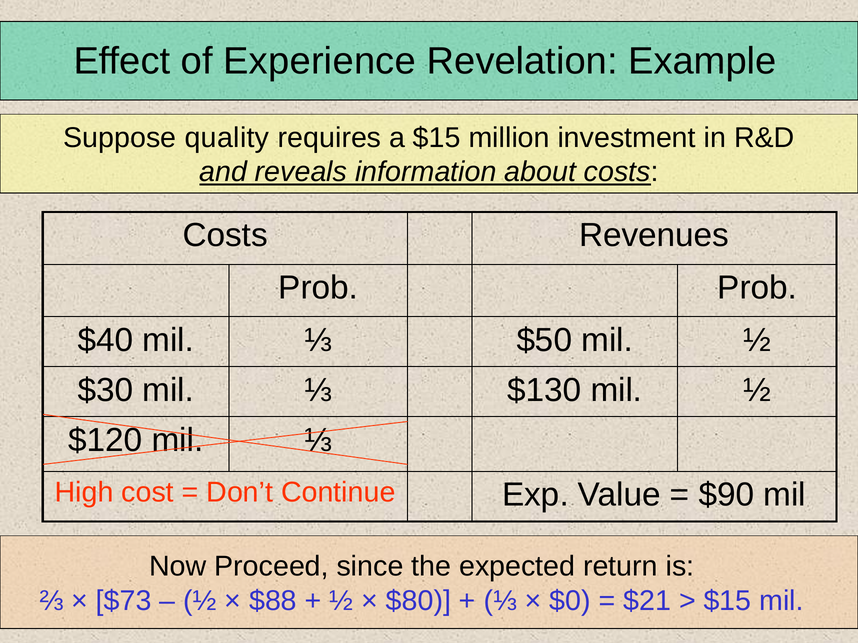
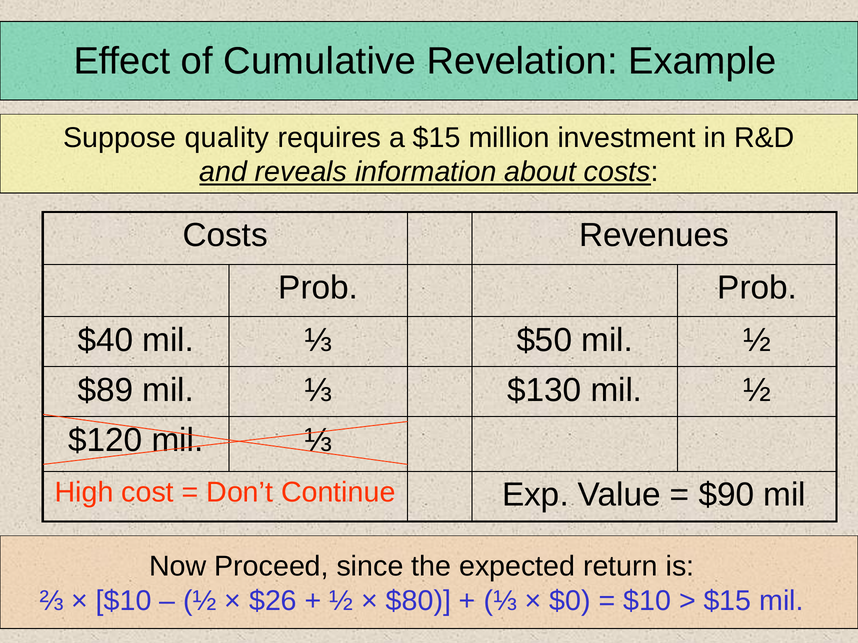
Experience: Experience -> Cumulative
$30: $30 -> $89
$73 at (124, 601): $73 -> $10
$88: $88 -> $26
$21 at (647, 601): $21 -> $10
